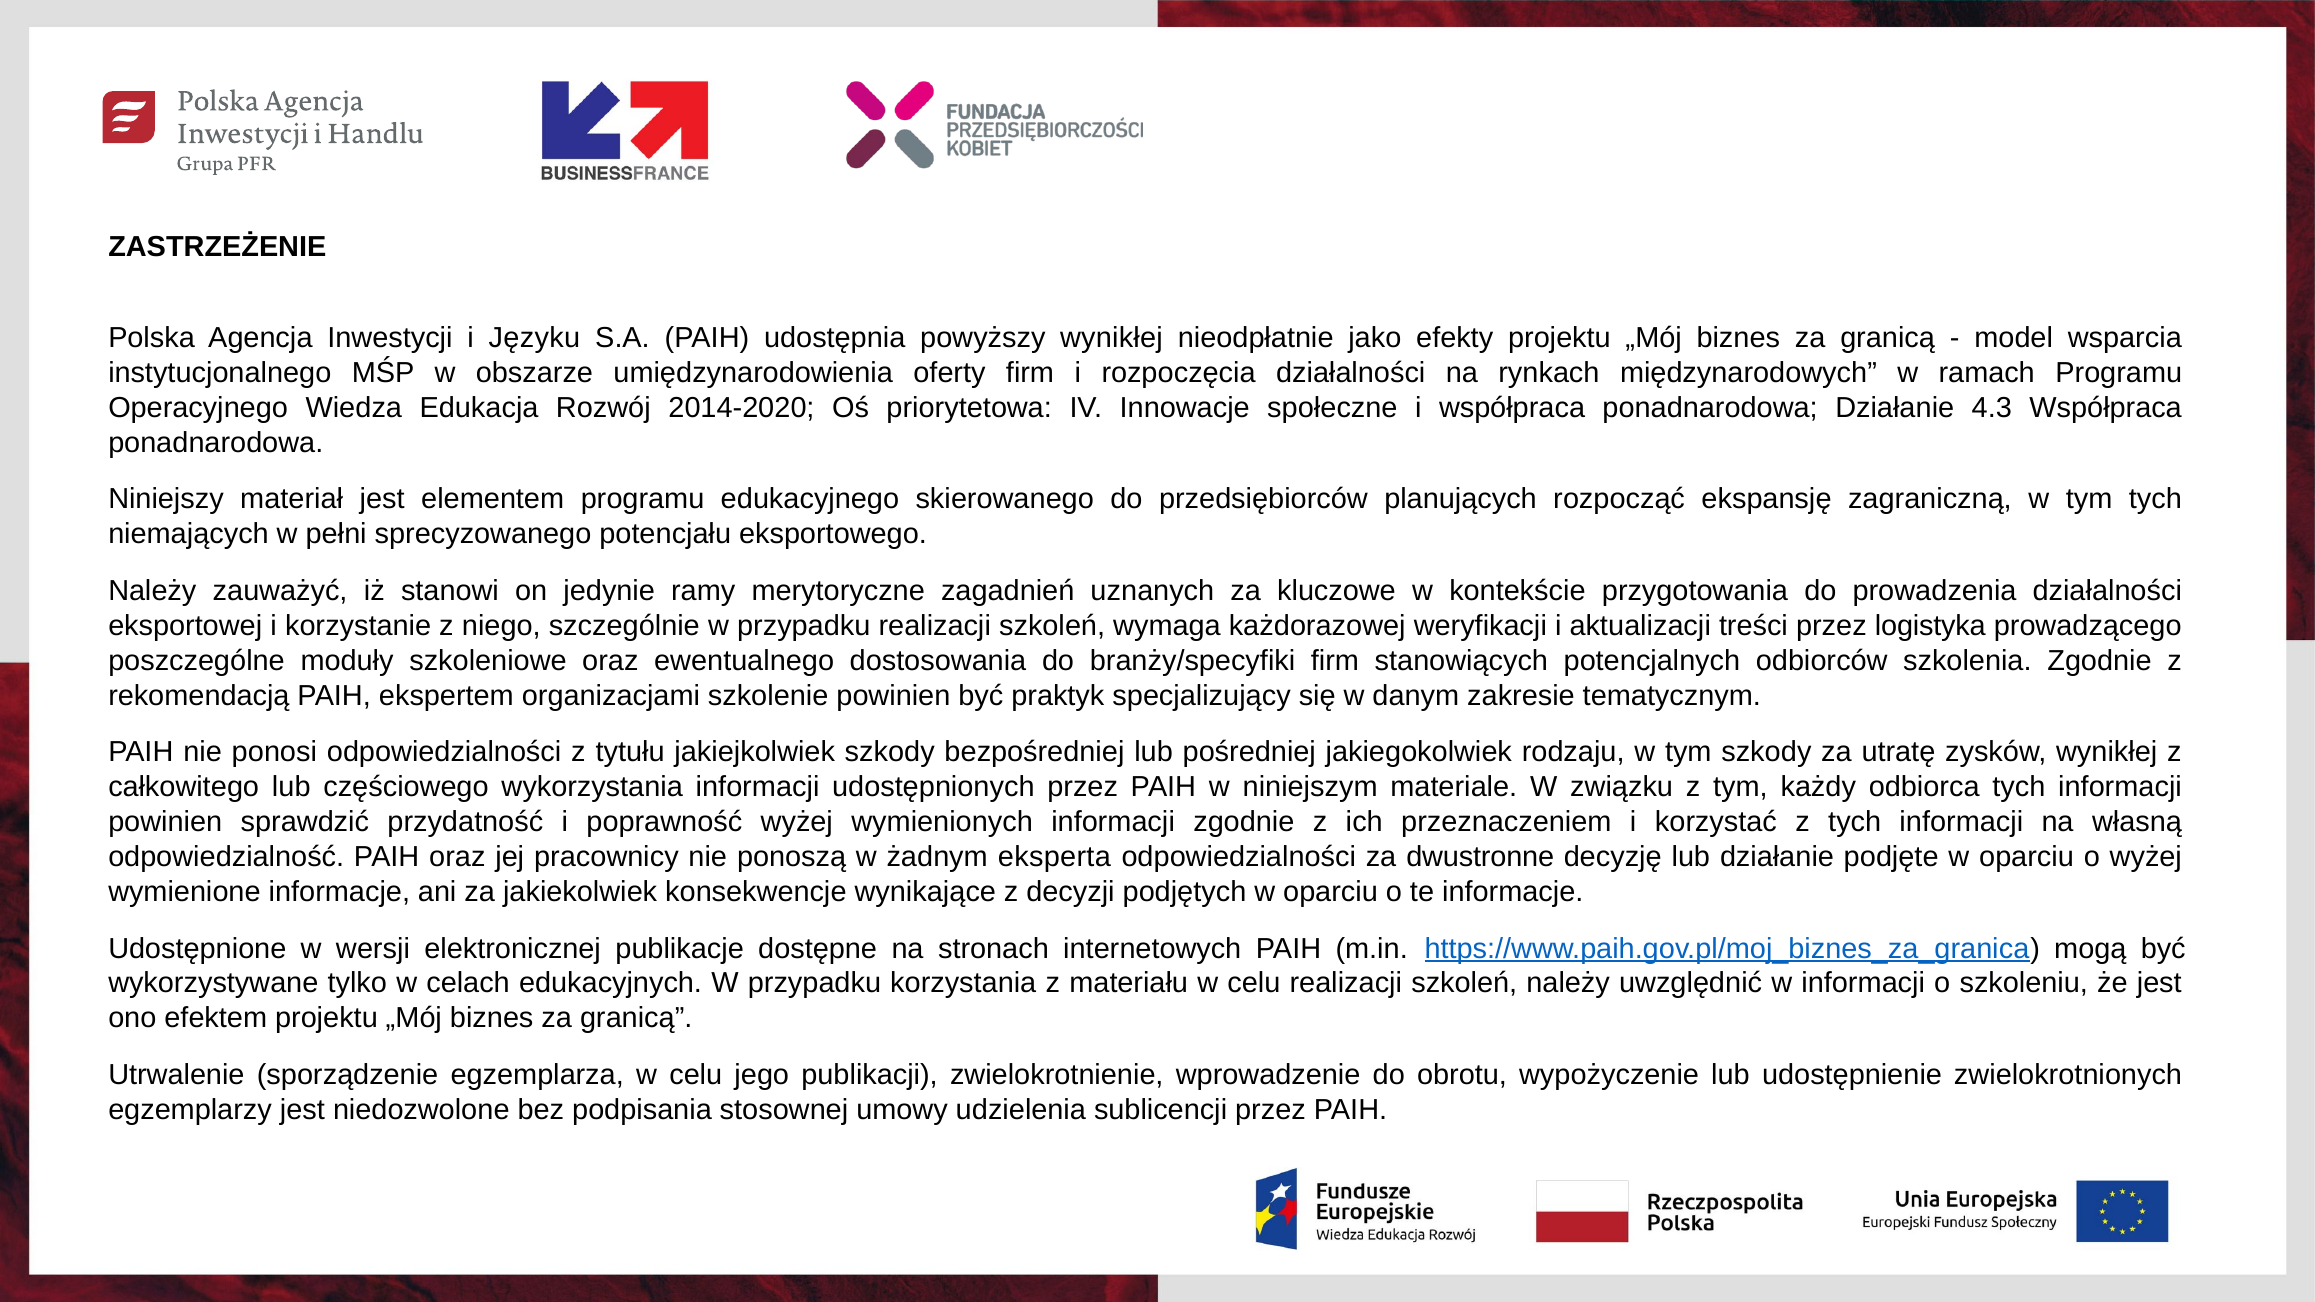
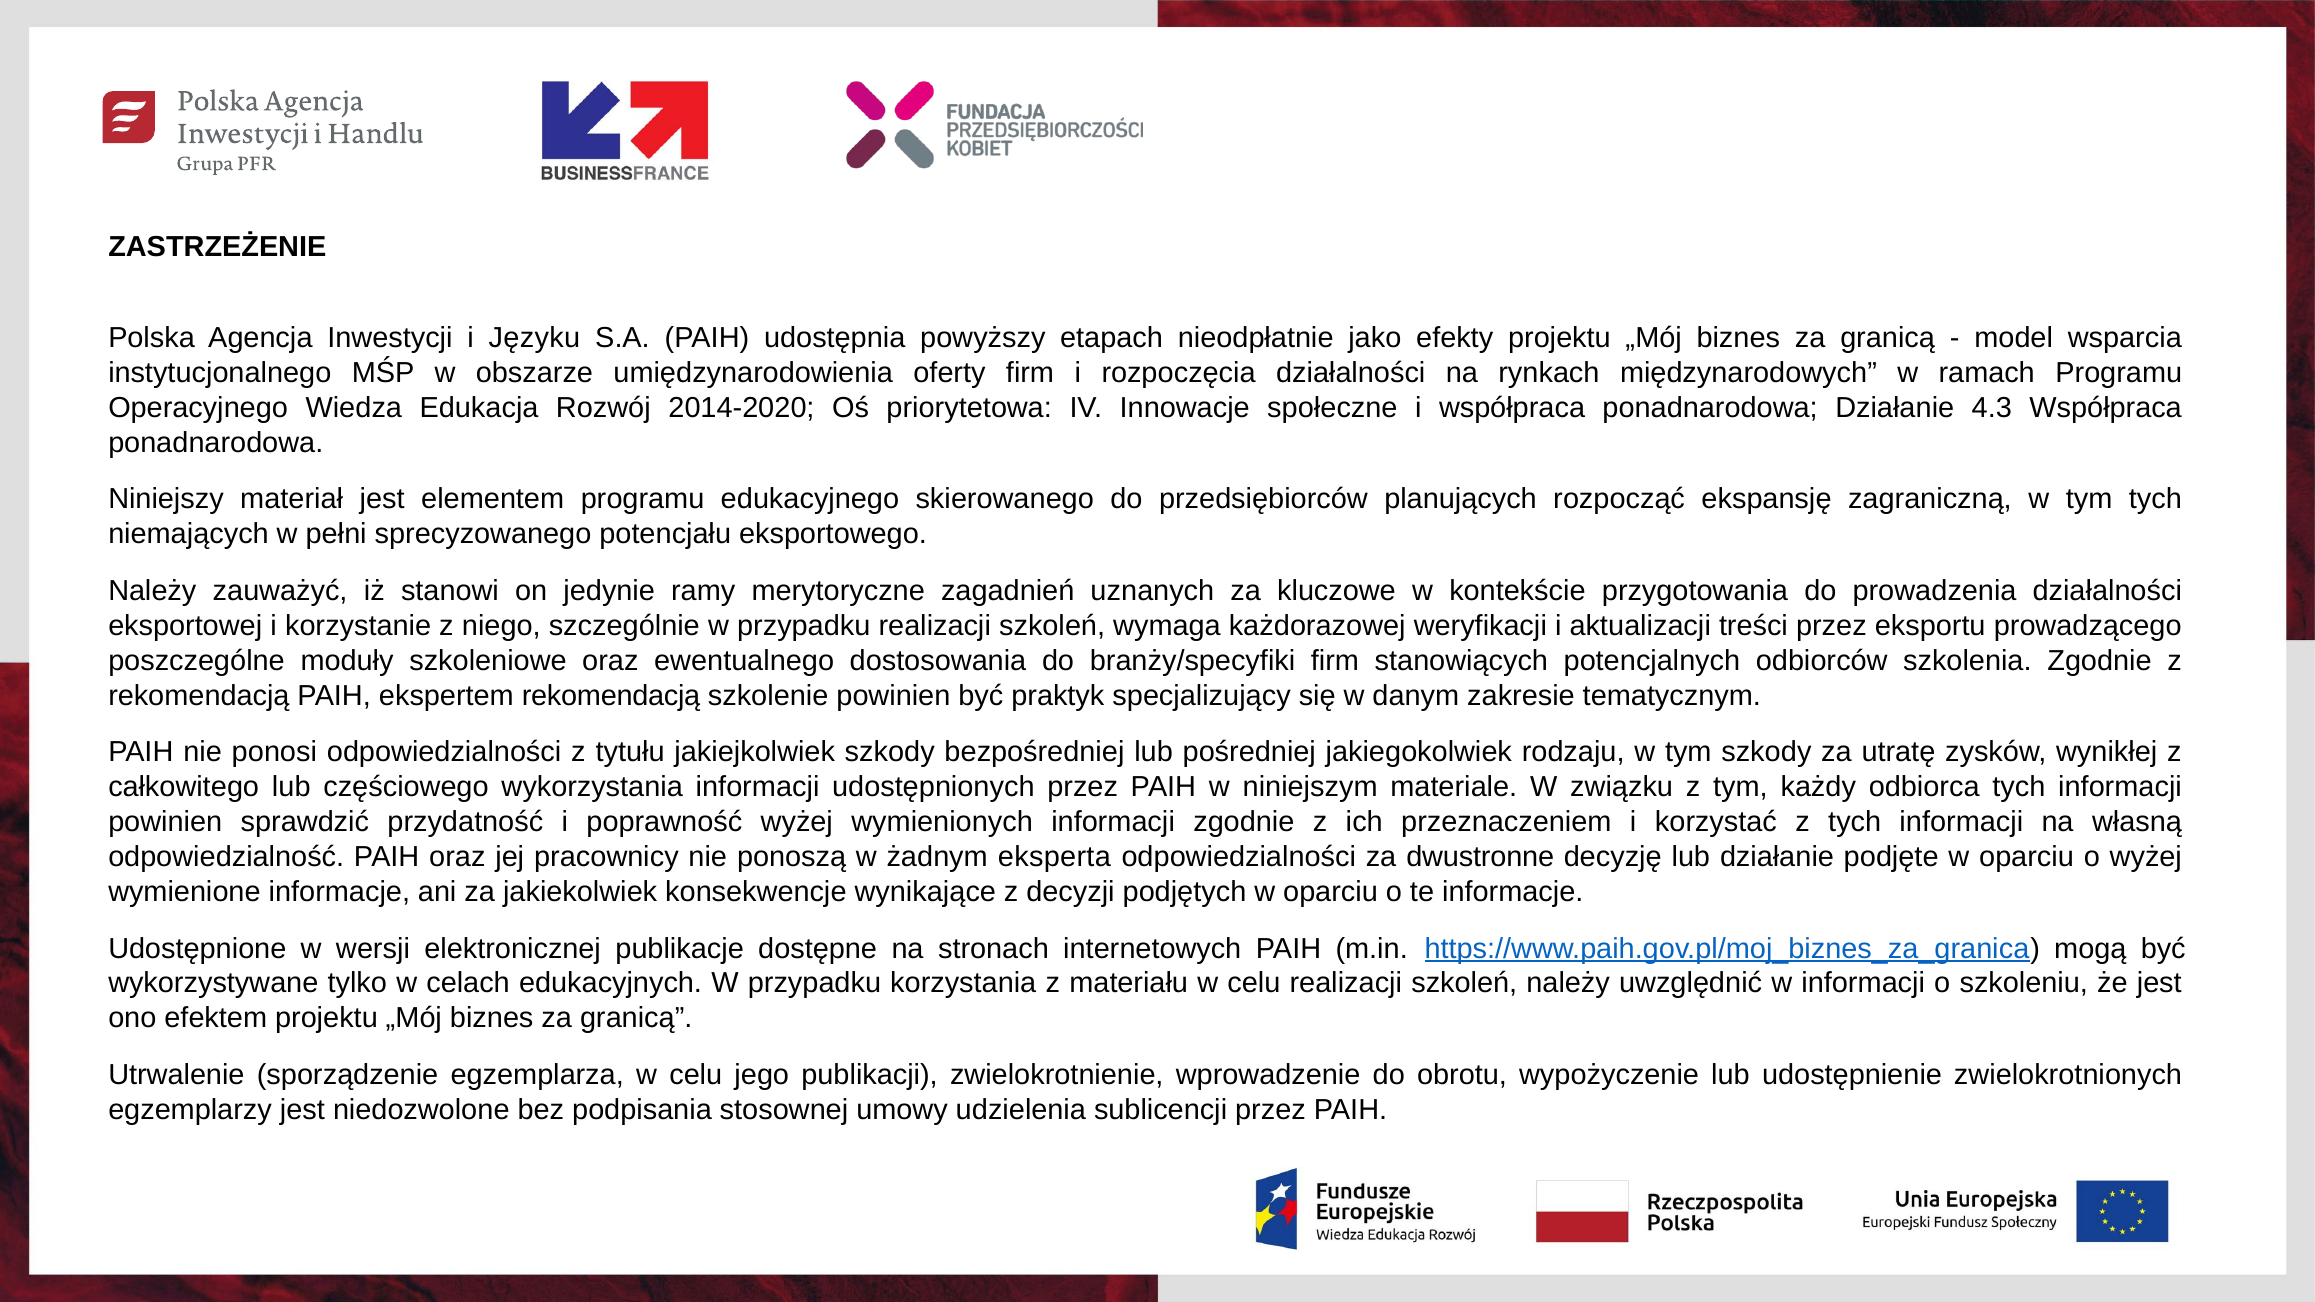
powyższy wynikłej: wynikłej -> etapach
logistyka: logistyka -> eksportu
ekspertem organizacjami: organizacjami -> rekomendacją
